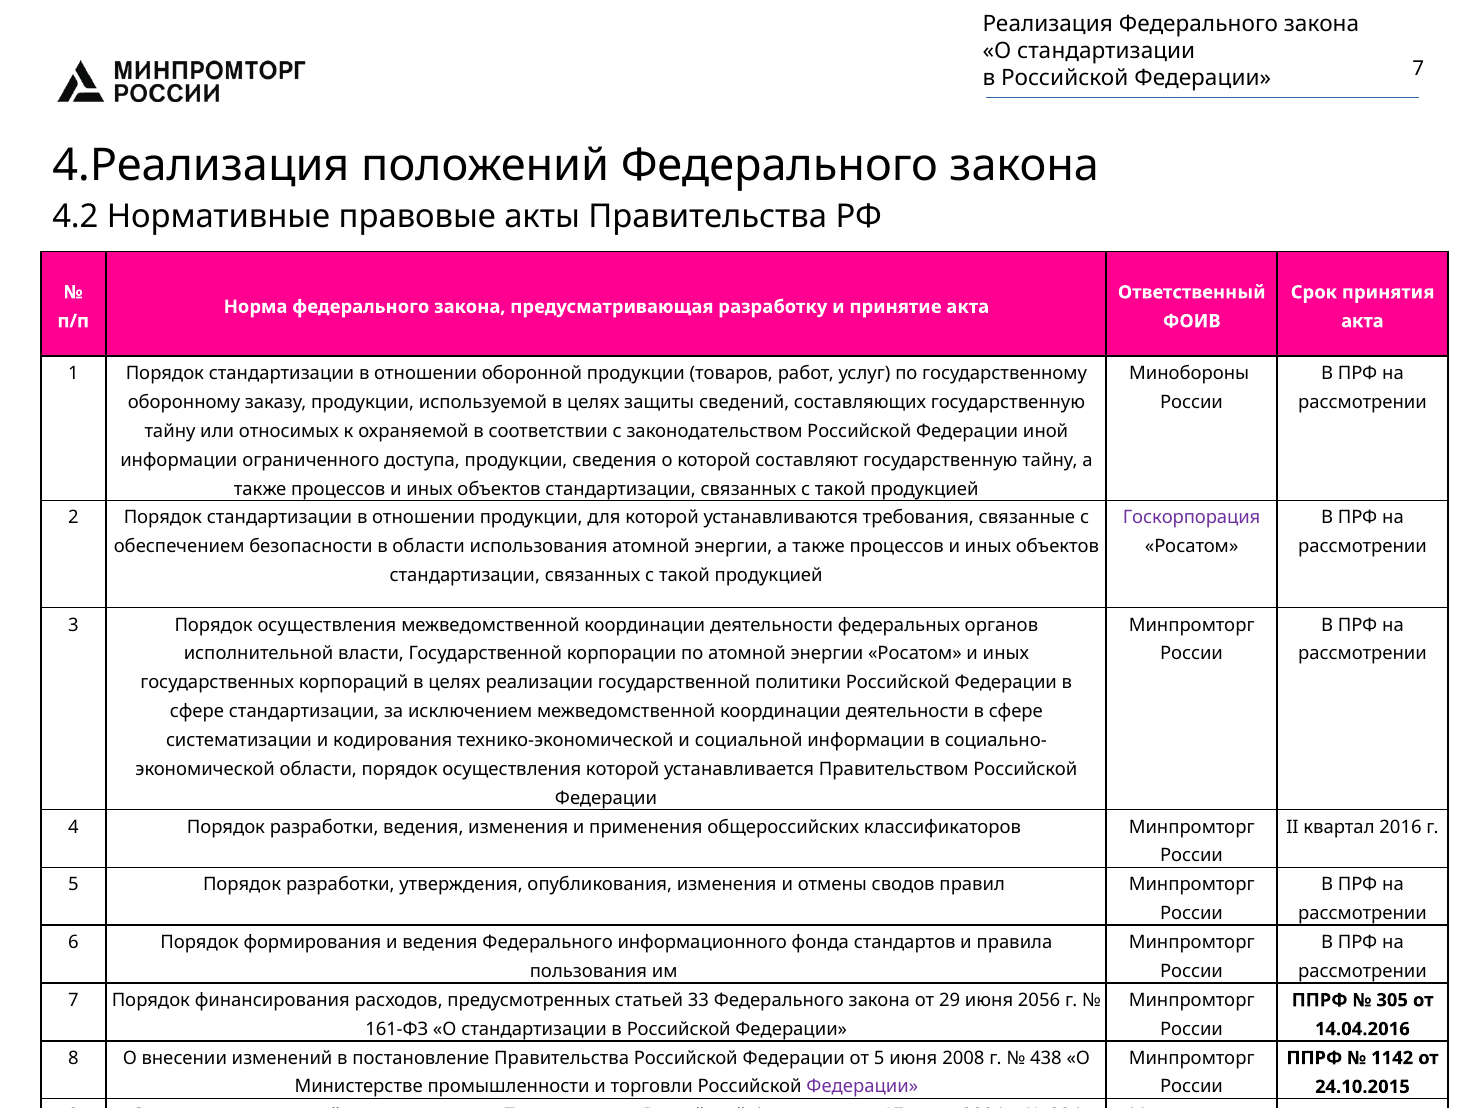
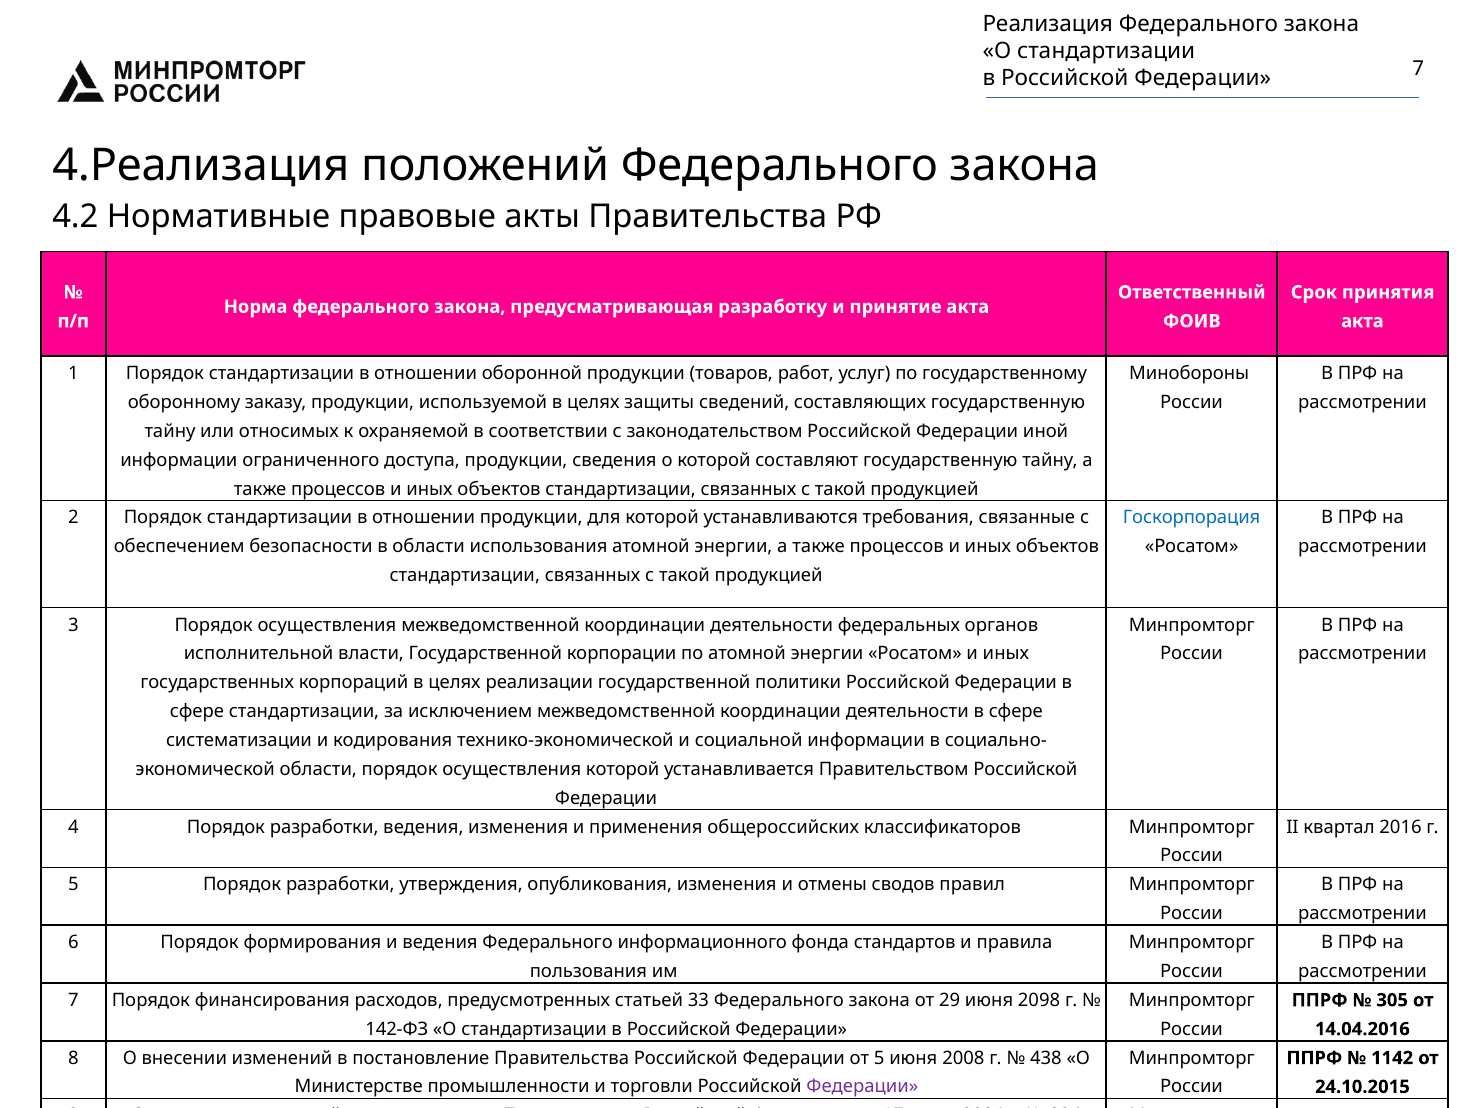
Госкорпорация colour: purple -> blue
2056: 2056 -> 2098
161-ФЗ: 161-ФЗ -> 142-ФЗ
